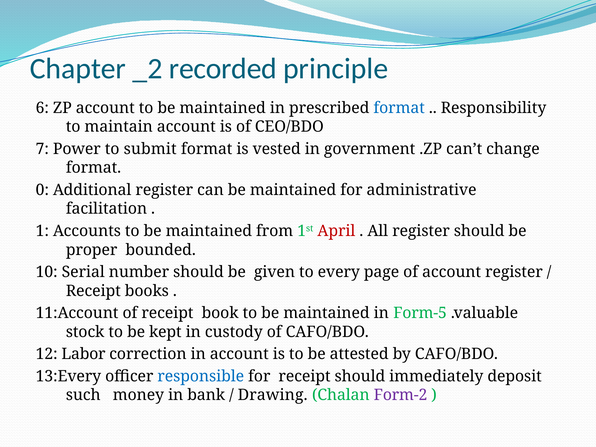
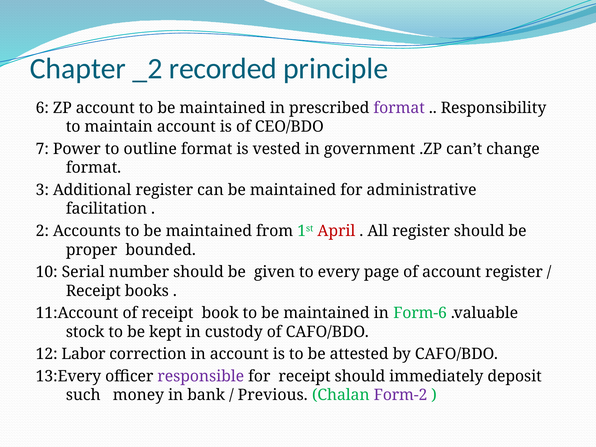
format at (399, 108) colour: blue -> purple
submit: submit -> outline
0: 0 -> 3
1: 1 -> 2
Form-5: Form-5 -> Form-6
responsible colour: blue -> purple
Drawing: Drawing -> Previous
